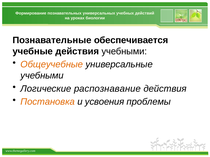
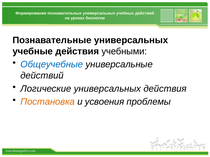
Познавательные обеспечивается: обеспечивается -> универсальных
Общеучебные colour: orange -> blue
учебными at (42, 76): учебными -> действий
Логические распознавание: распознавание -> универсальных
